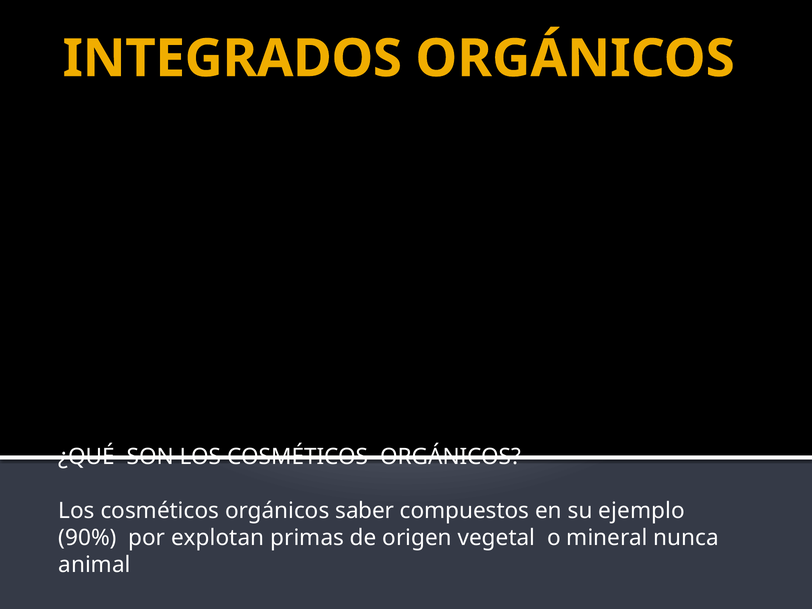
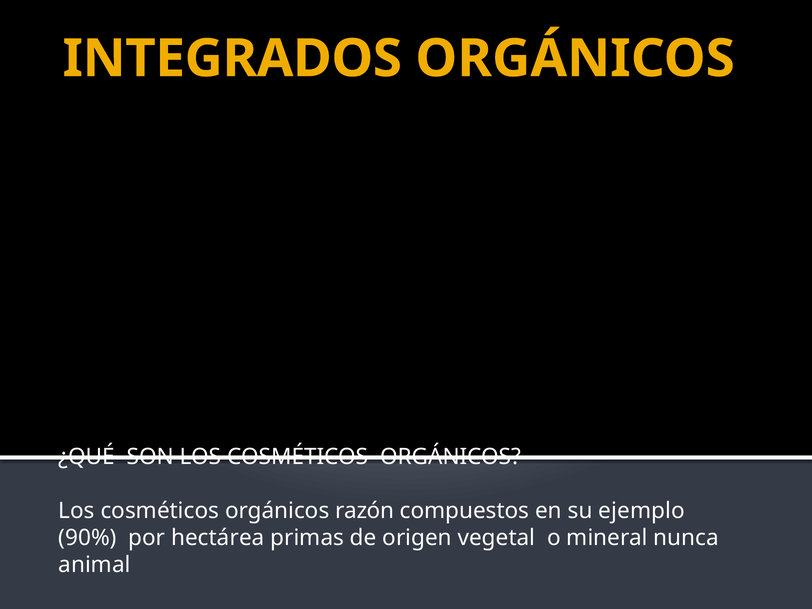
saber: saber -> razón
explotan: explotan -> hectárea
